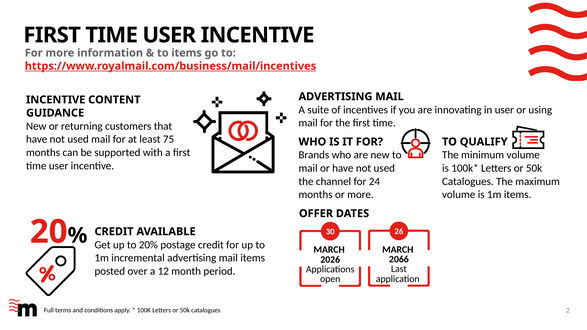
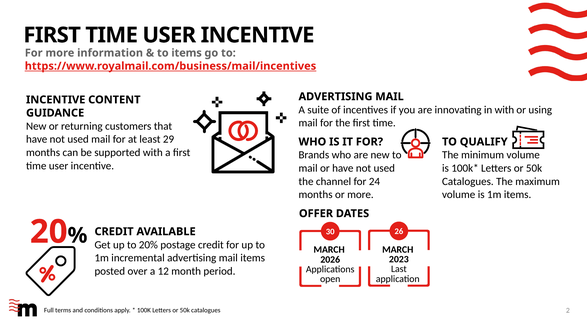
in user: user -> with
75: 75 -> 29
2066: 2066 -> 2023
